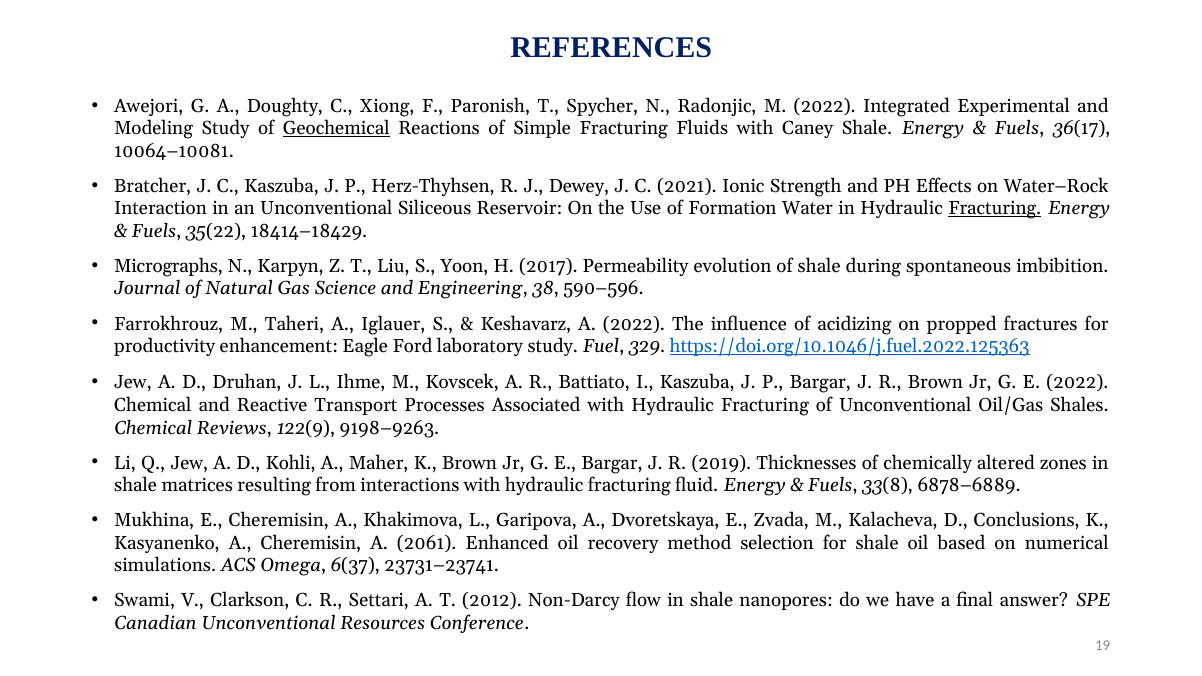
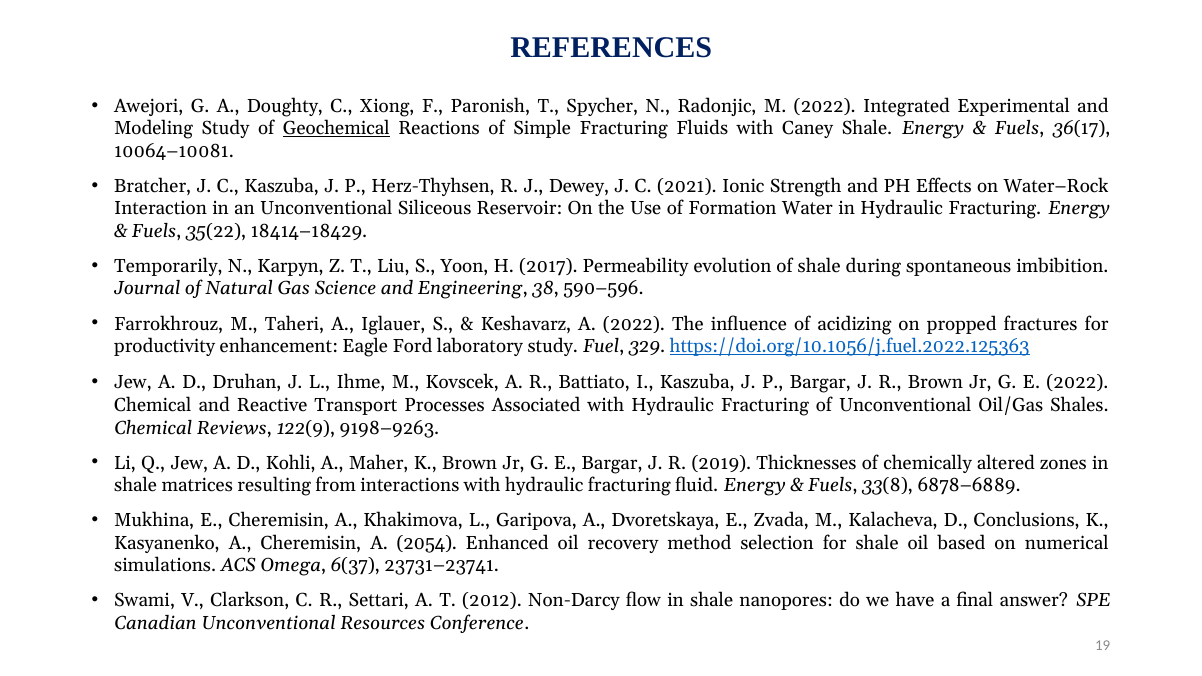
Fracturing at (995, 209) underline: present -> none
Micrographs: Micrographs -> Temporarily
https://doi.org/10.1046/j.fuel.2022.125363: https://doi.org/10.1046/j.fuel.2022.125363 -> https://doi.org/10.1056/j.fuel.2022.125363
2061: 2061 -> 2054
